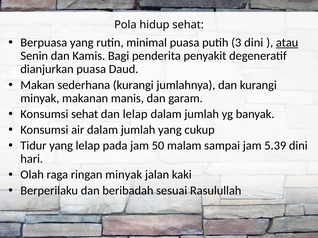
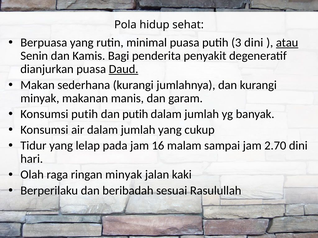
Daud underline: none -> present
Konsumsi sehat: sehat -> putih
dan lelap: lelap -> putih
50: 50 -> 16
5.39: 5.39 -> 2.70
